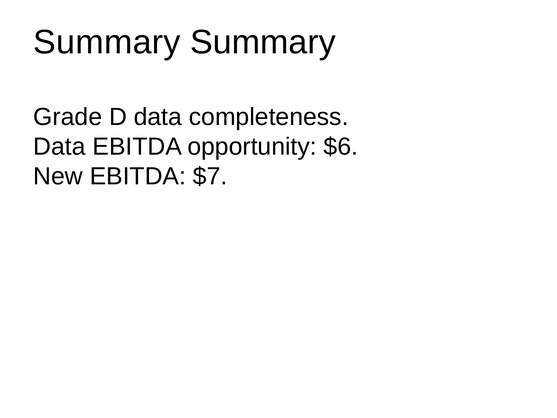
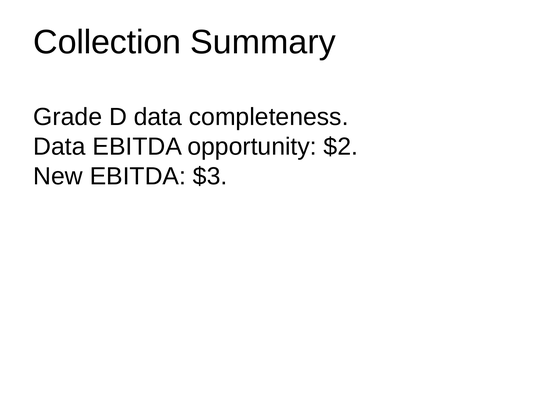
Summary at (107, 42): Summary -> Collection
$6: $6 -> $2
$7: $7 -> $3
